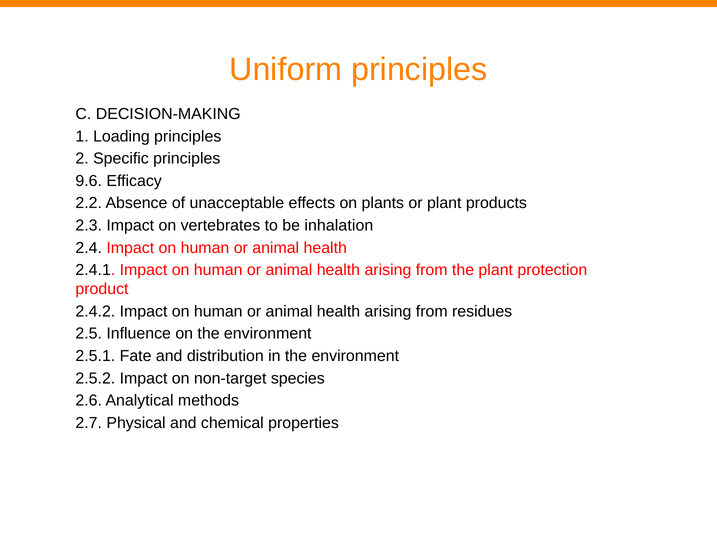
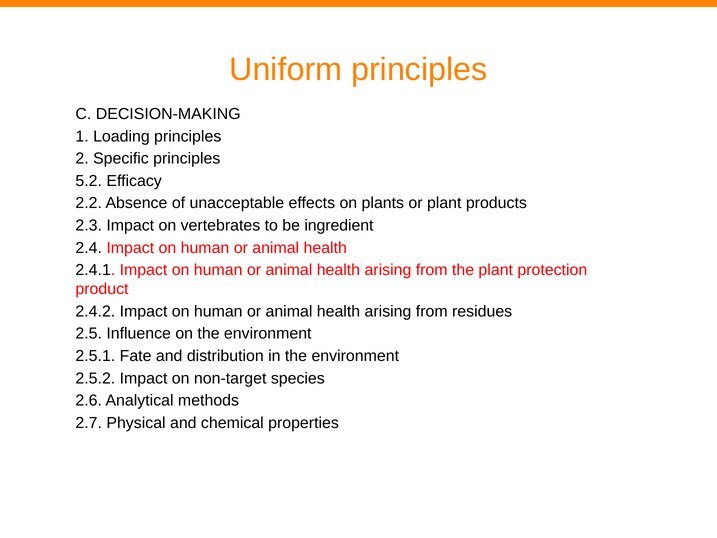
9.6: 9.6 -> 5.2
inhalation: inhalation -> ingredient
